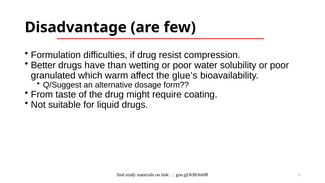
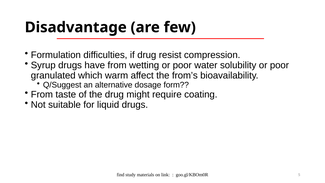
Better: Better -> Syrup
have than: than -> from
glue’s: glue’s -> from’s
